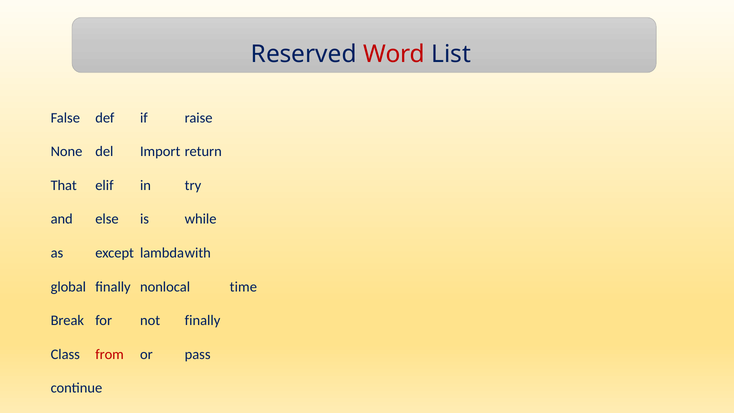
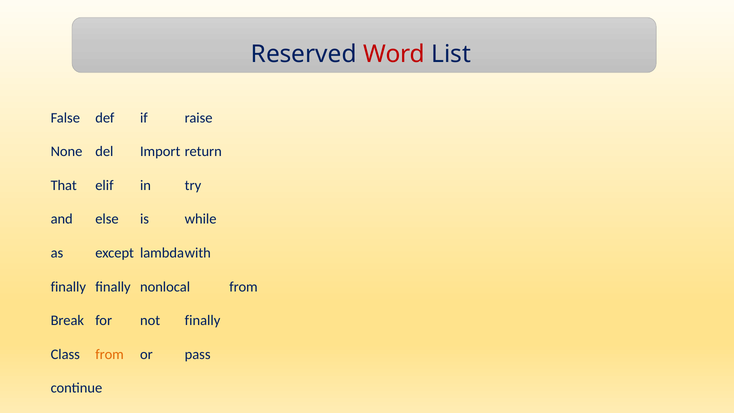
global at (68, 287): global -> finally
nonlocal time: time -> from
from at (110, 354) colour: red -> orange
